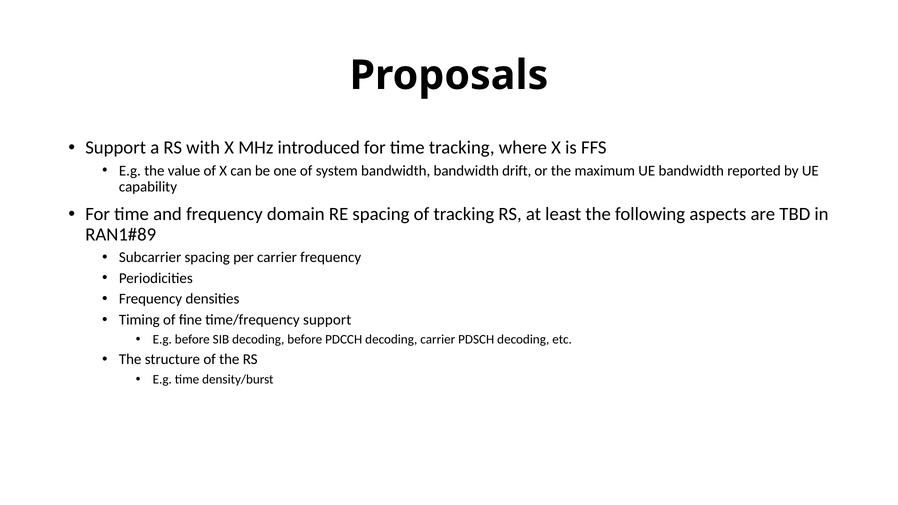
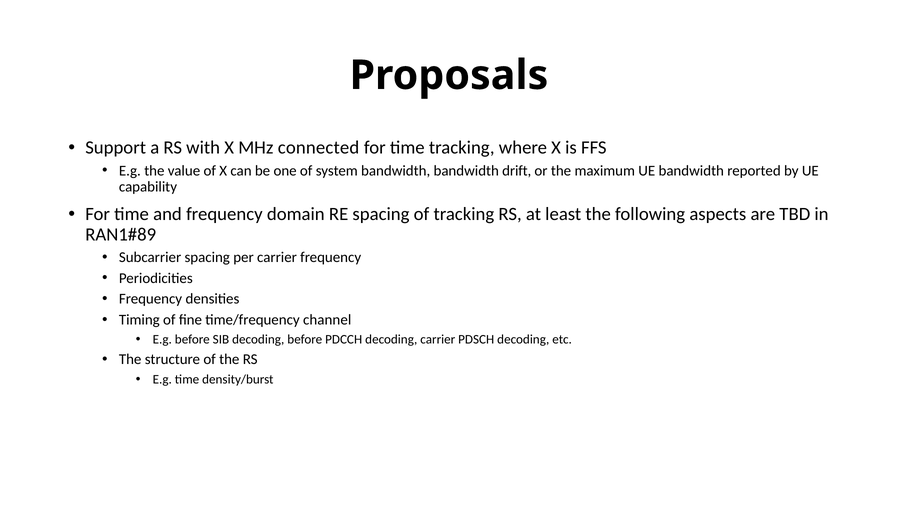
introduced: introduced -> connected
time/frequency support: support -> channel
